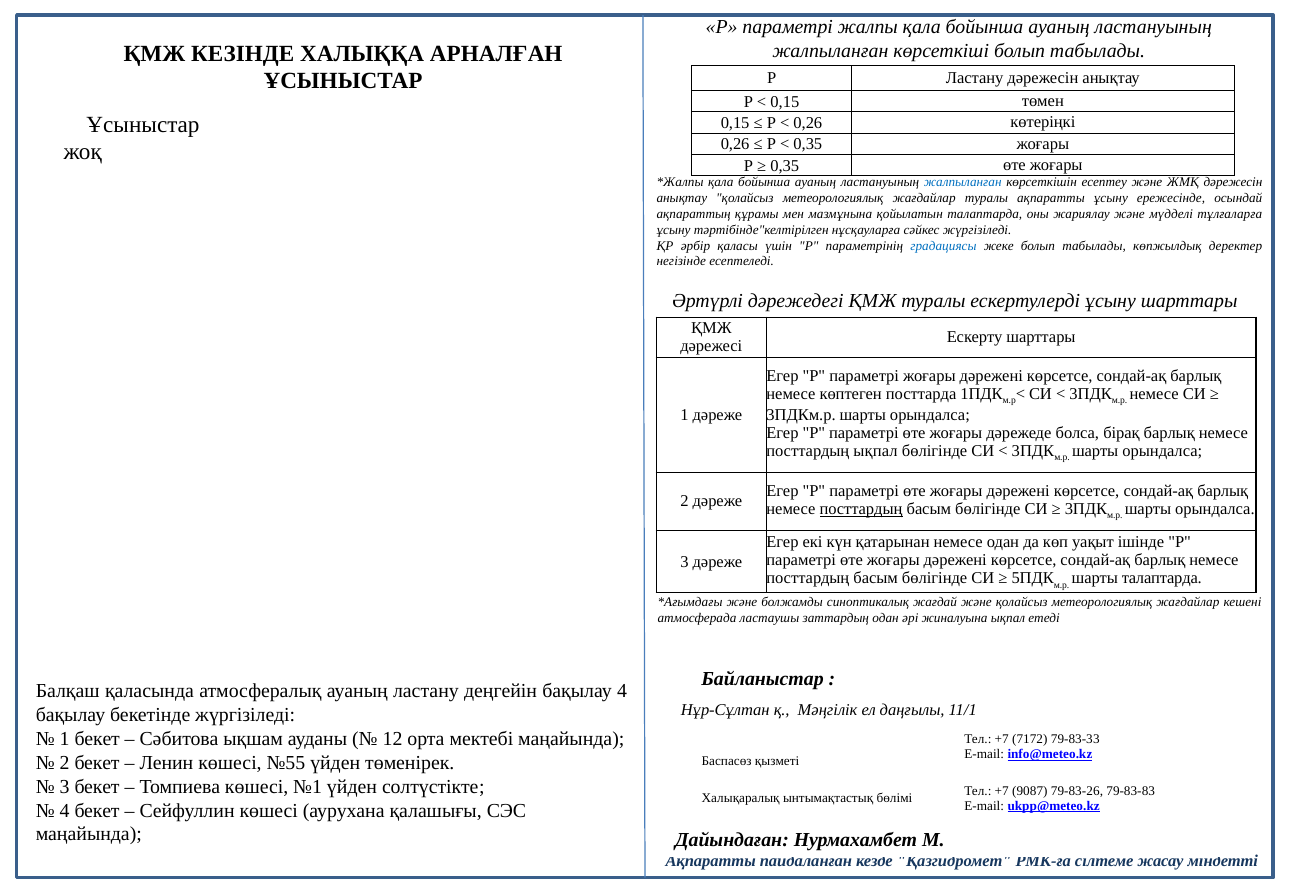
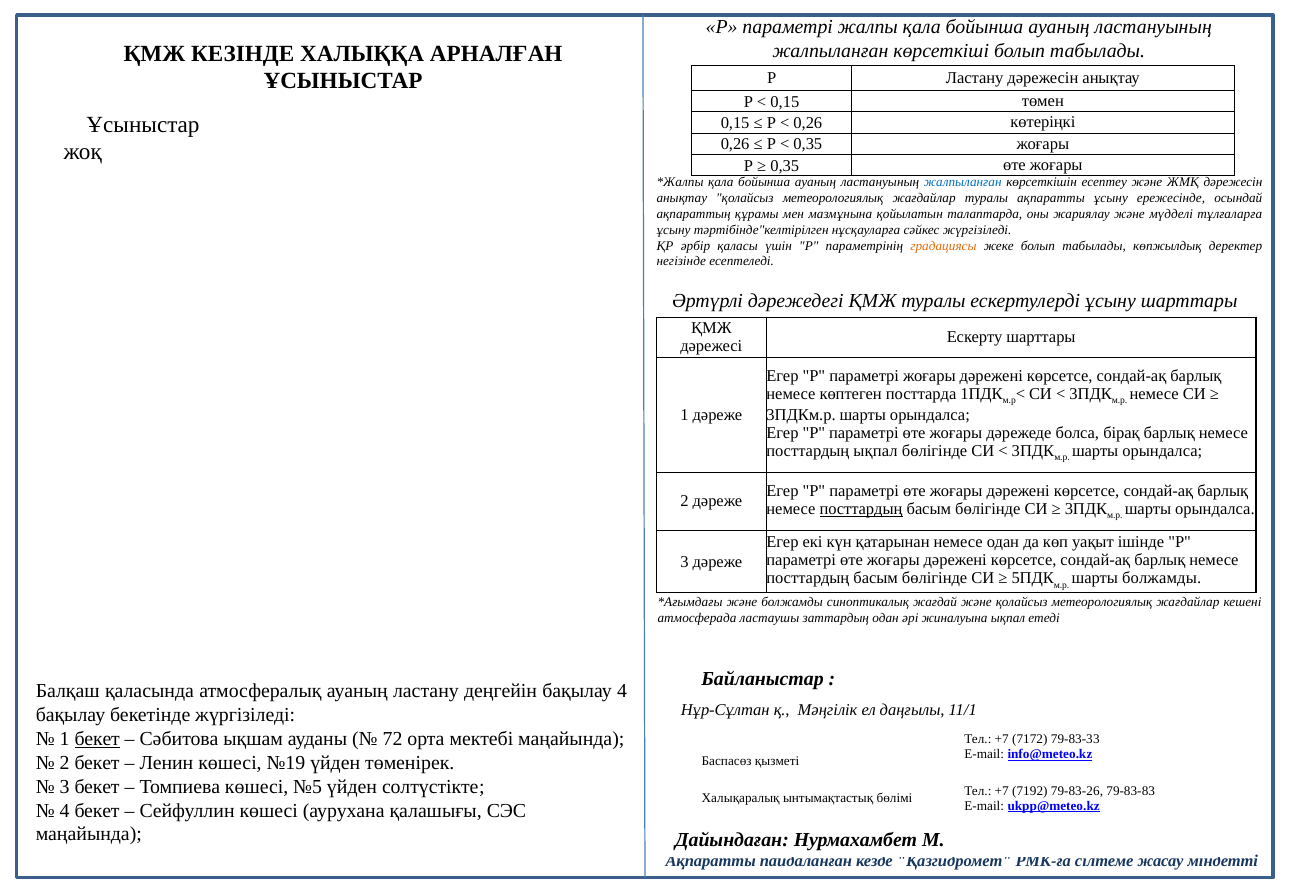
градациясы colour: blue -> orange
шарты талаптарда: талаптарда -> болжамды
бекет at (97, 739) underline: none -> present
12: 12 -> 72
№55: №55 -> №19
№1: №1 -> №5
9087: 9087 -> 7192
